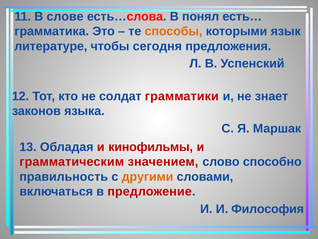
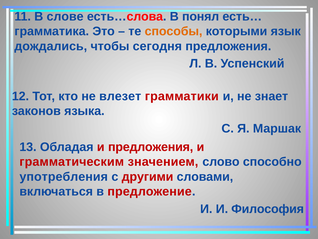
литературе: литературе -> дождались
солдат: солдат -> влезет
и кинофильмы: кинофильмы -> предложения
правильность: правильность -> употребления
другими colour: orange -> red
